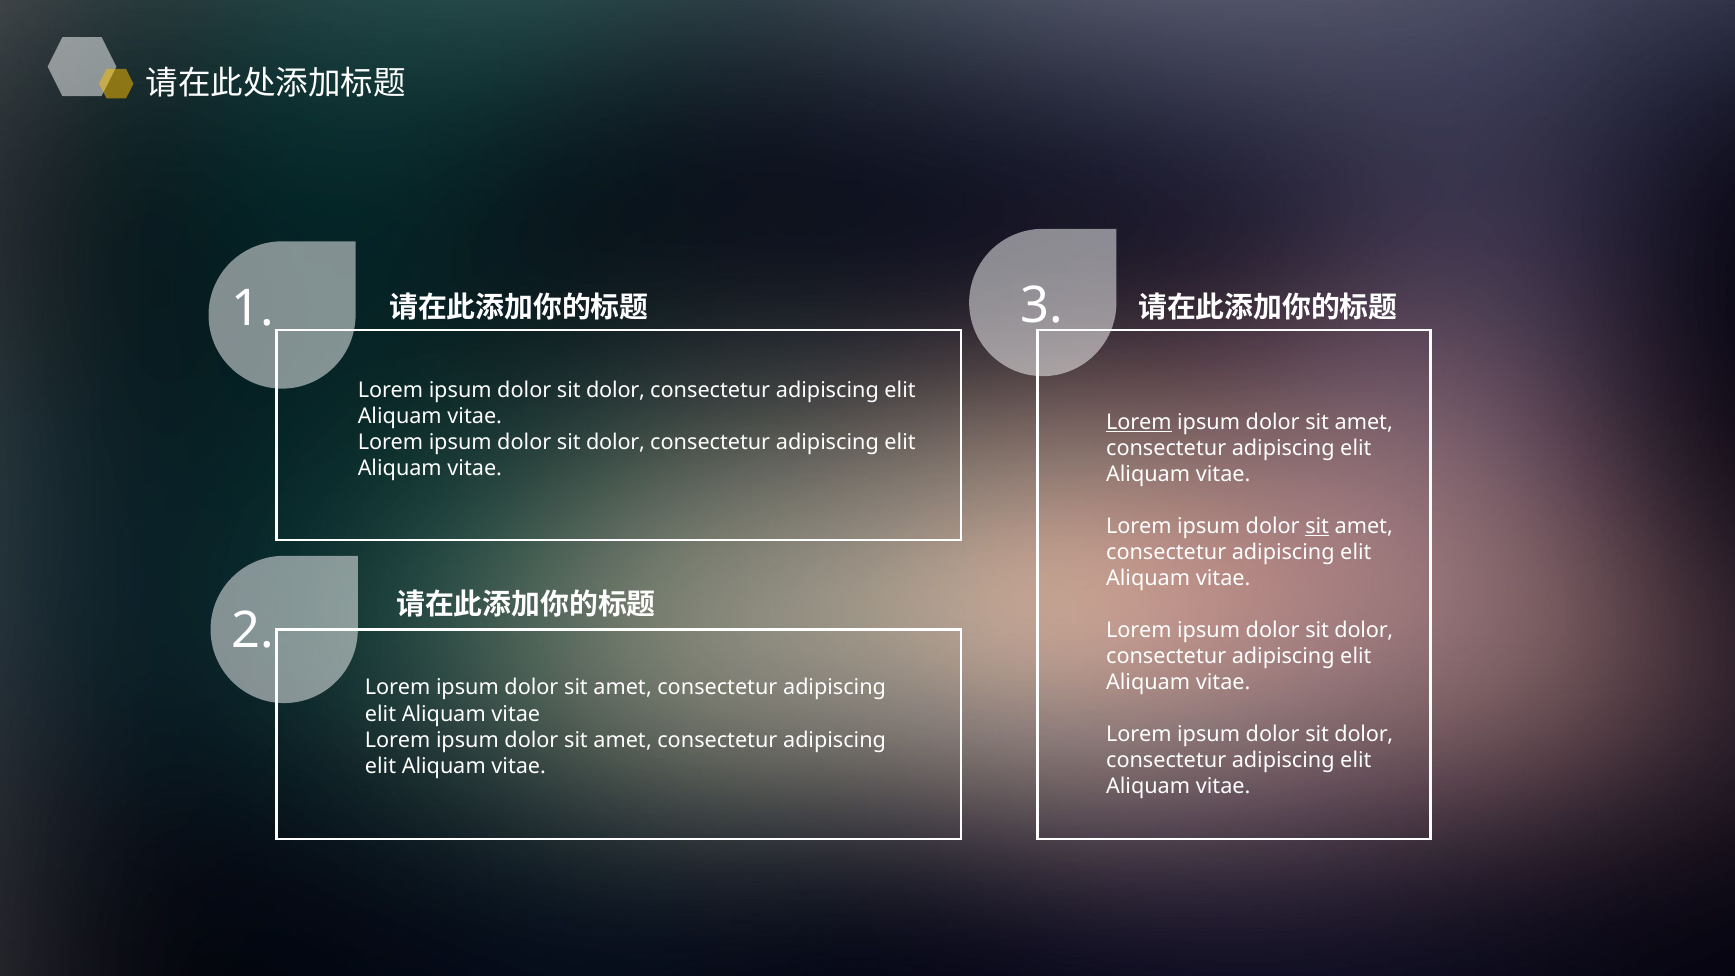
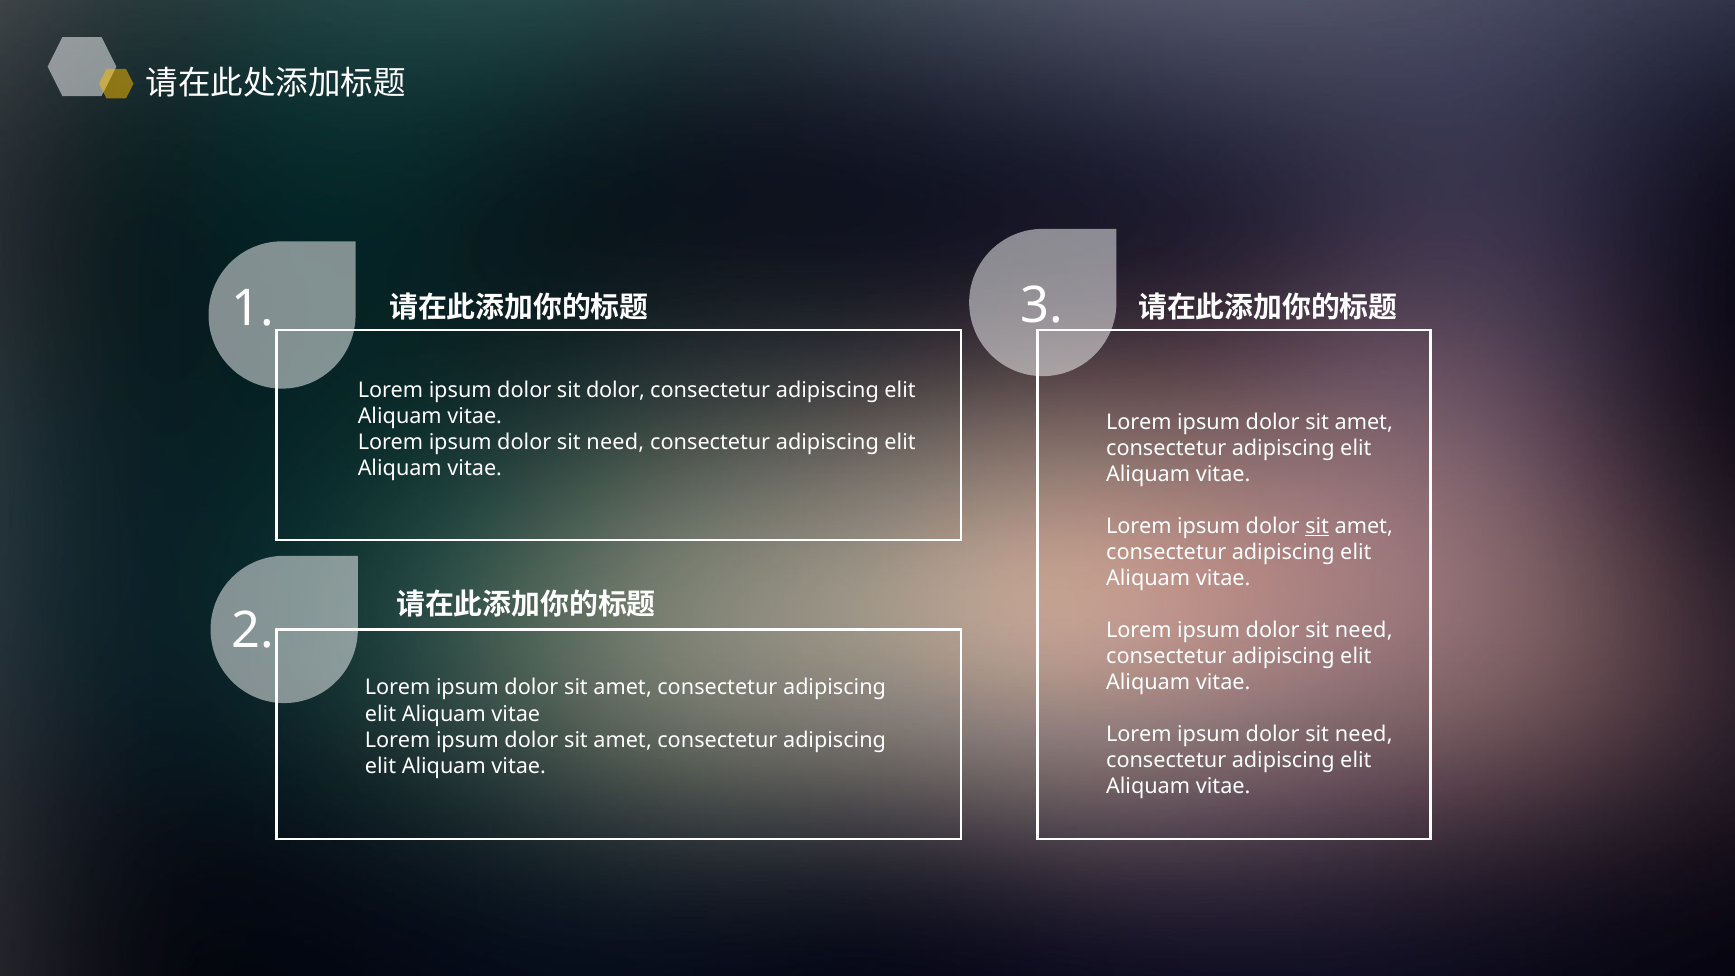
Lorem at (1139, 422) underline: present -> none
dolor at (616, 442): dolor -> need
dolor at (1364, 630): dolor -> need
dolor at (1364, 734): dolor -> need
